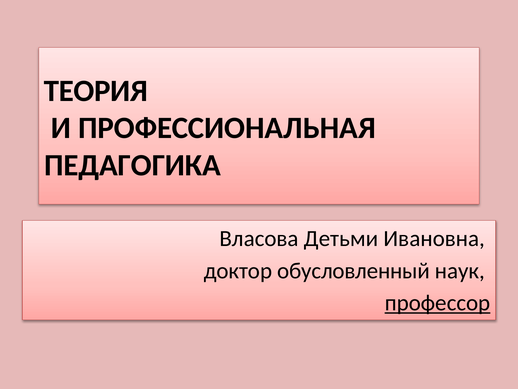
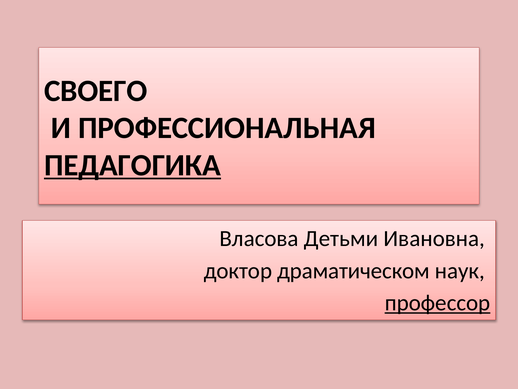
ТЕОРИЯ: ТЕОРИЯ -> СВОЕГО
ПЕДАГОГИКА underline: none -> present
обусловленный: обусловленный -> драматическом
